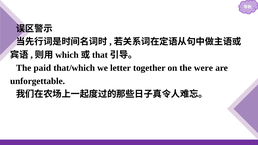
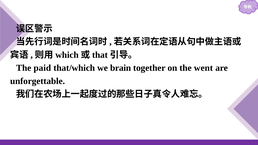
letter: letter -> brain
were: were -> went
